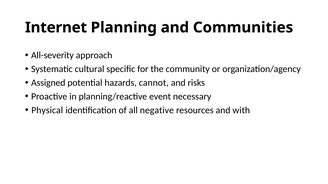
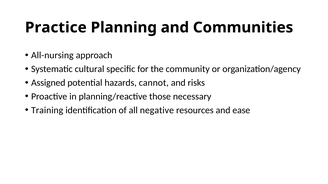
Internet: Internet -> Practice
All-severity: All-severity -> All-nursing
event: event -> those
Physical: Physical -> Training
with: with -> ease
